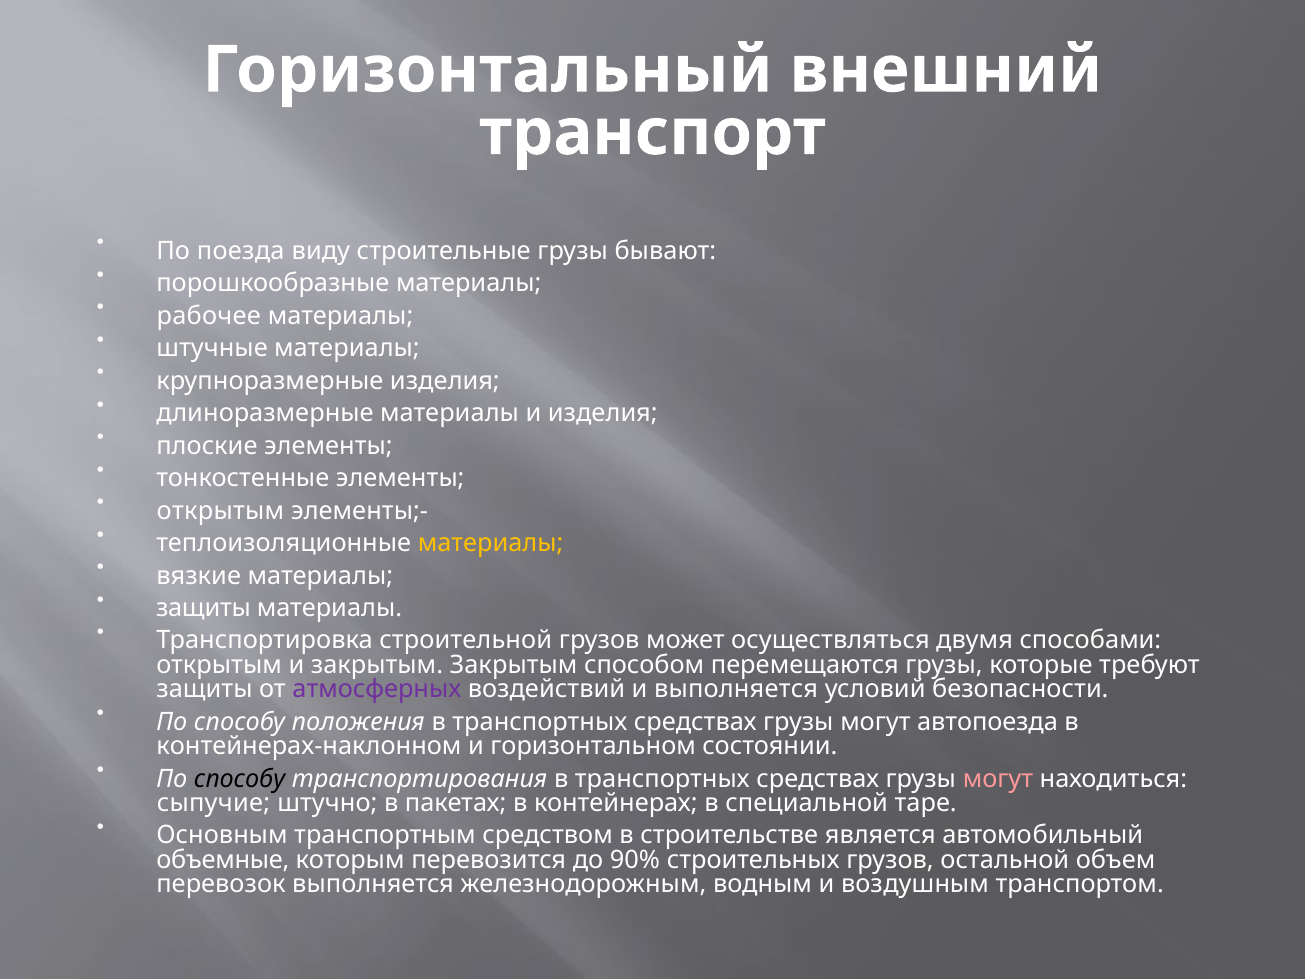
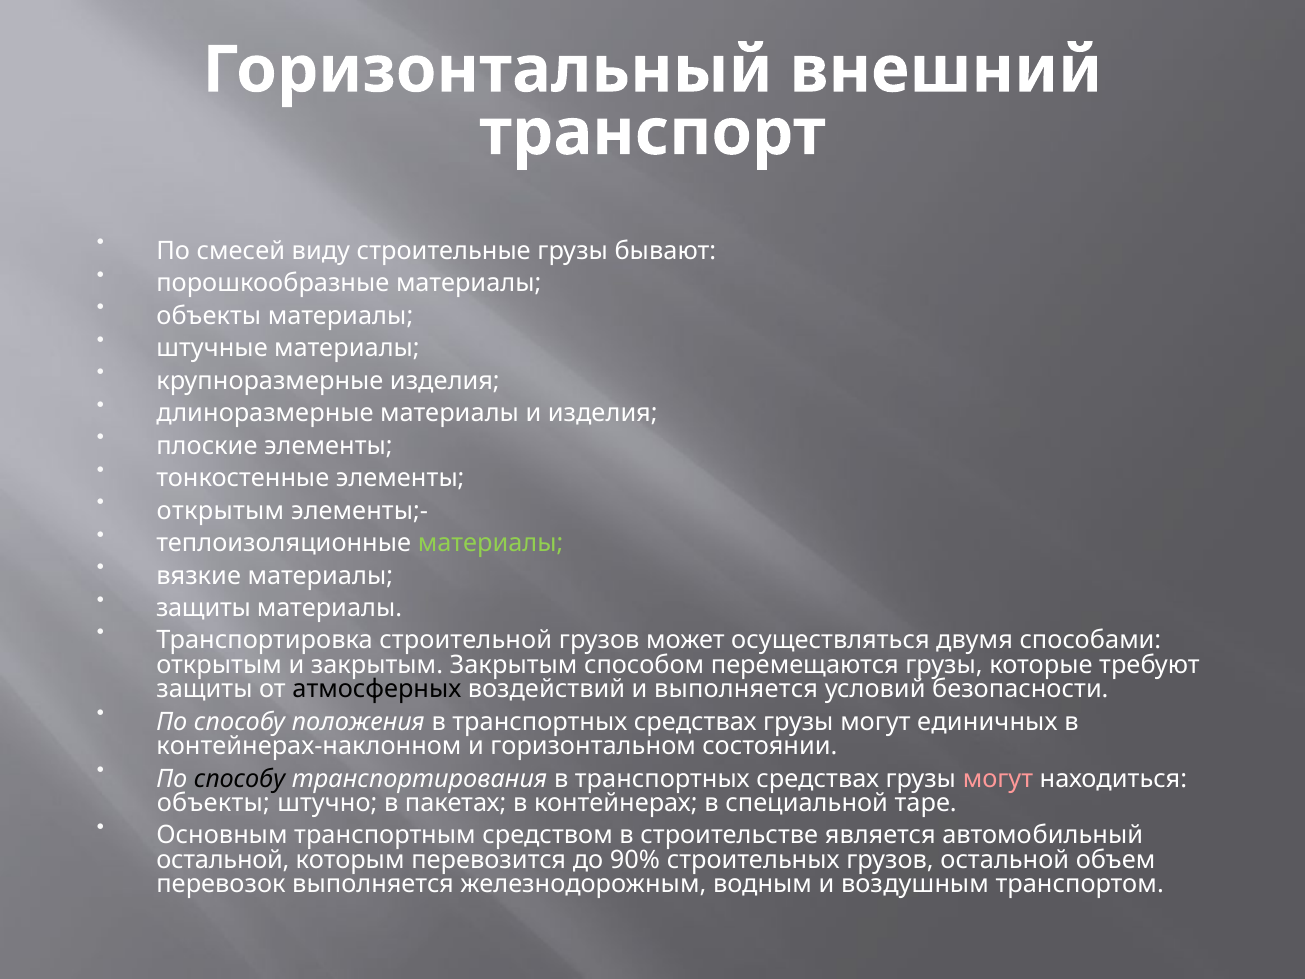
поезда: поезда -> смесей
рабочее at (209, 316): рабочее -> объекты
материалы at (491, 543) colour: yellow -> light green
атмосферных colour: purple -> black
автопоезда: автопоезда -> единичных
сыпучие at (213, 803): сыпучие -> объекты
объемные at (223, 860): объемные -> остальной
